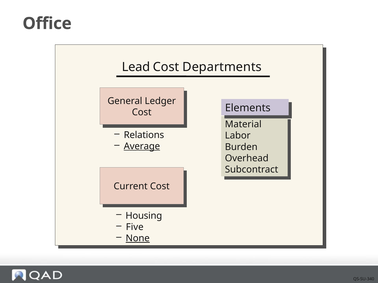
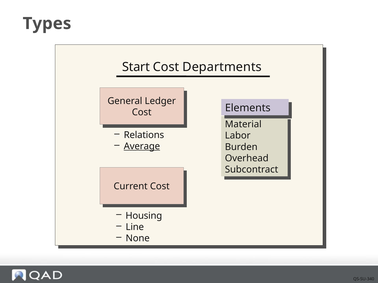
Office: Office -> Types
Lead: Lead -> Start
Five: Five -> Line
None underline: present -> none
